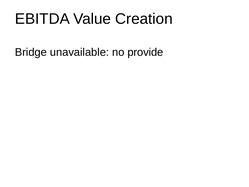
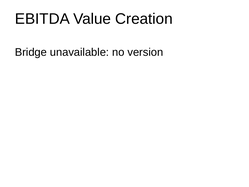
provide: provide -> version
